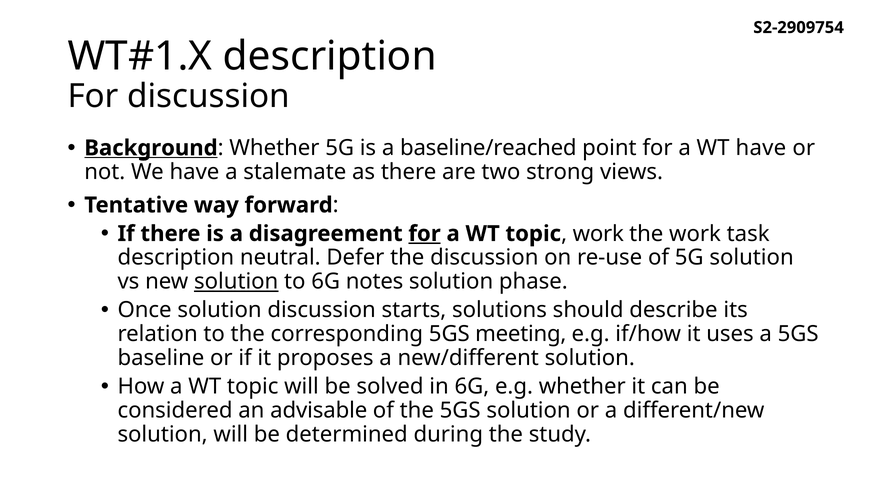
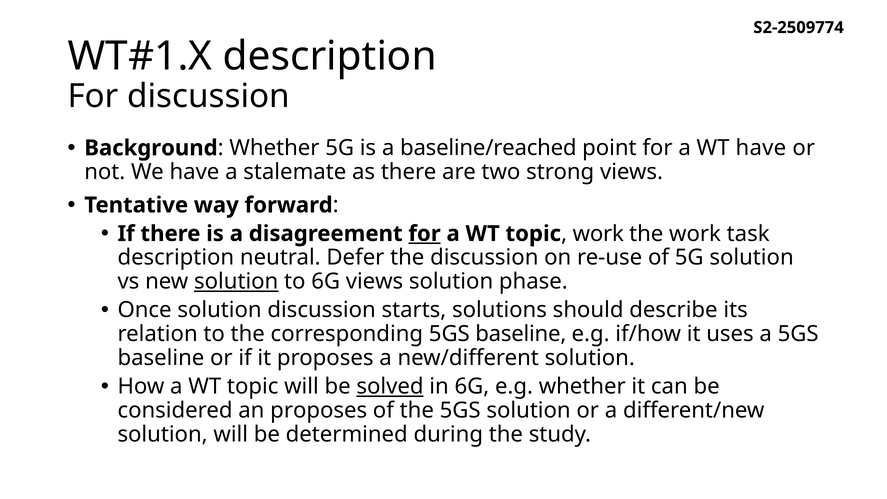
S2-2909754: S2-2909754 -> S2-2509774
Background underline: present -> none
6G notes: notes -> views
corresponding 5GS meeting: meeting -> baseline
solved underline: none -> present
an advisable: advisable -> proposes
